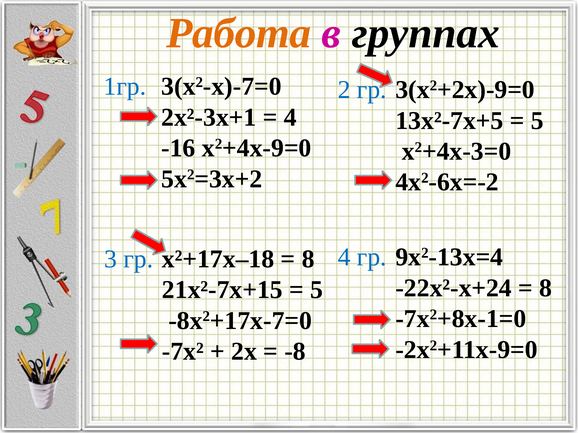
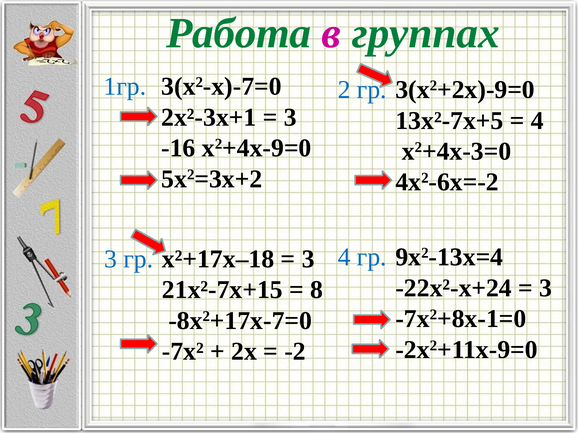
Работа colour: orange -> green
группах colour: black -> green
4 at (290, 117): 4 -> 3
5 at (537, 121): 5 -> 4
8 at (308, 259): 8 -> 3
8 at (546, 288): 8 -> 3
5 at (317, 290): 5 -> 8
-8: -8 -> -2
